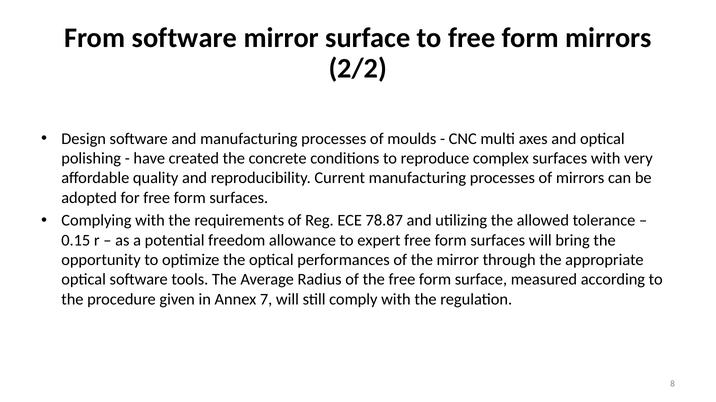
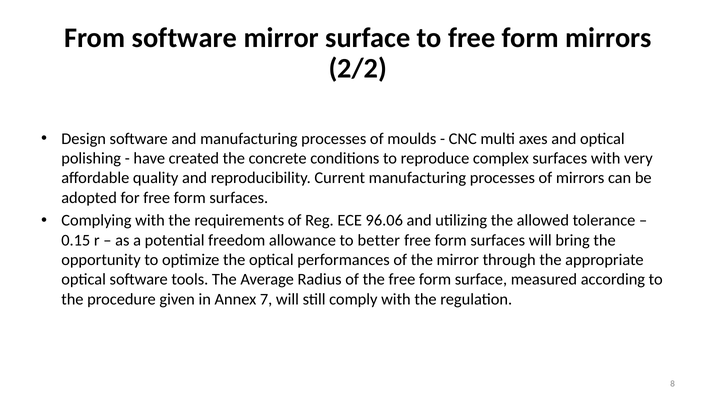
78.87: 78.87 -> 96.06
expert: expert -> better
